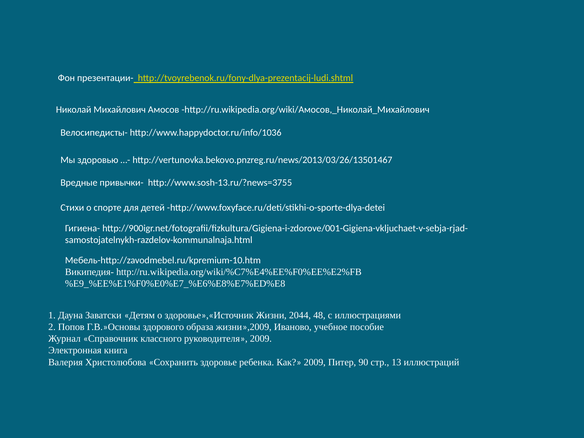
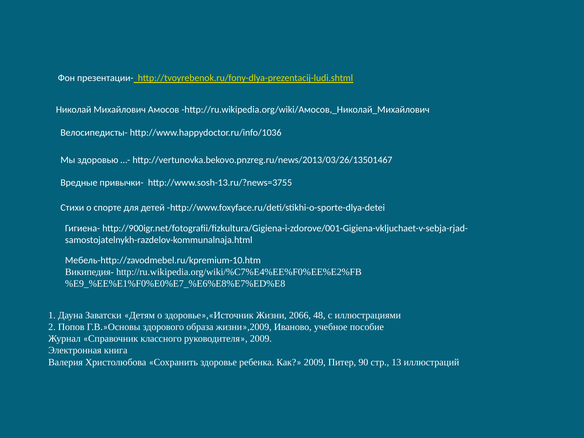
2044: 2044 -> 2066
